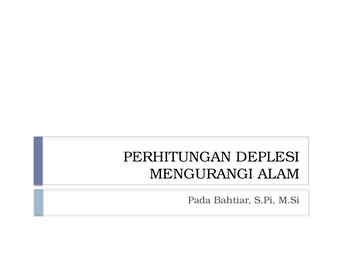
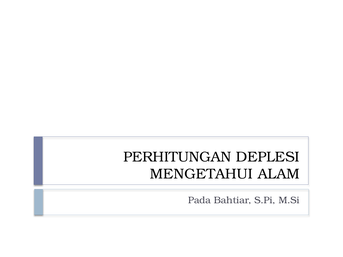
MENGURANGI: MENGURANGI -> MENGETAHUI
